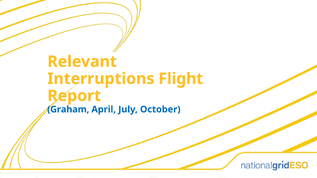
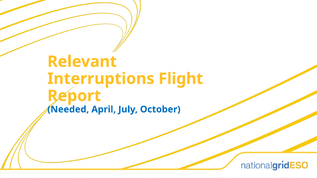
Graham: Graham -> Needed
